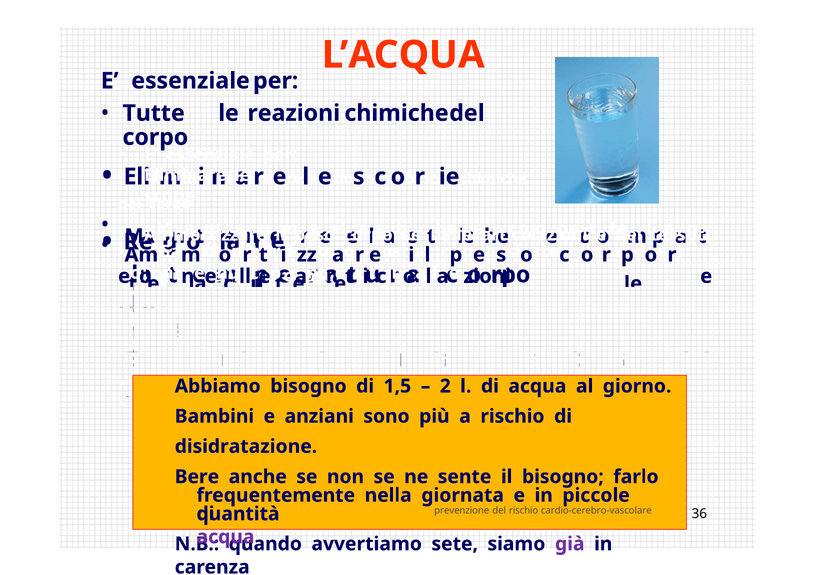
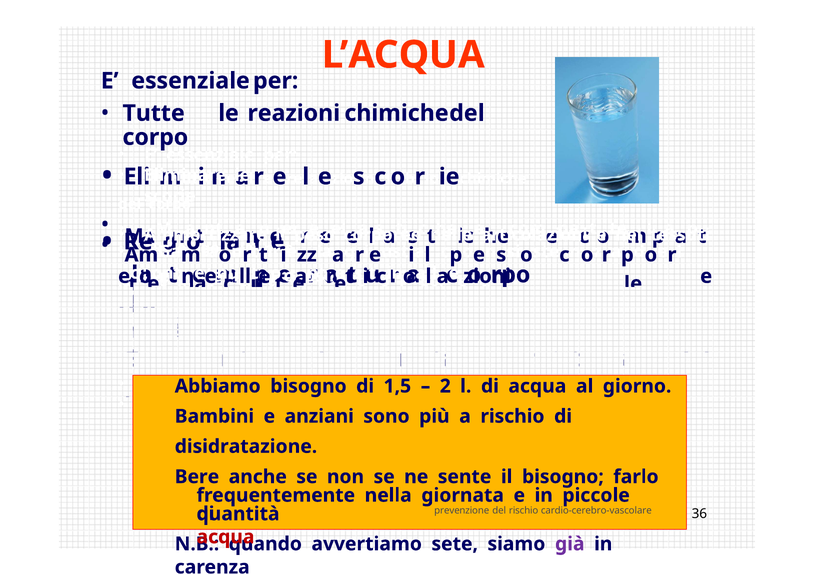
acqua at (226, 537) colour: purple -> red
